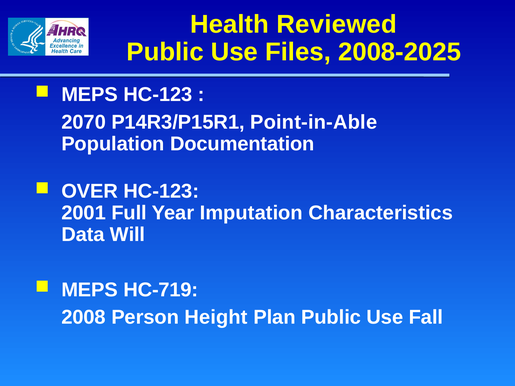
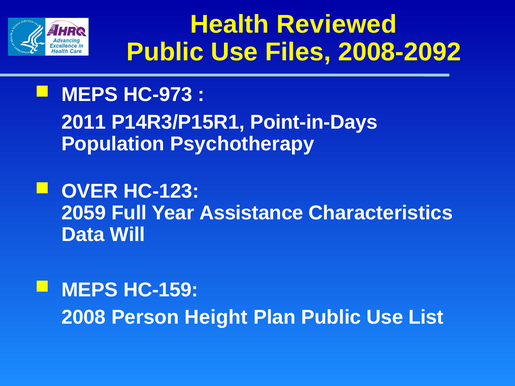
2008-2025: 2008-2025 -> 2008-2092
MEPS HC-123: HC-123 -> HC-973
2070: 2070 -> 2011
Point-in-Able: Point-in-Able -> Point-in-Days
Documentation: Documentation -> Psychotherapy
2001: 2001 -> 2059
Imputation: Imputation -> Assistance
HC-719: HC-719 -> HC-159
Fall: Fall -> List
